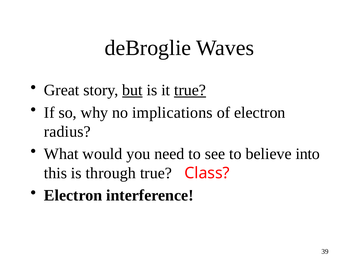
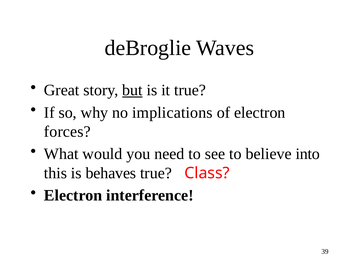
true at (190, 90) underline: present -> none
radius: radius -> forces
through: through -> behaves
